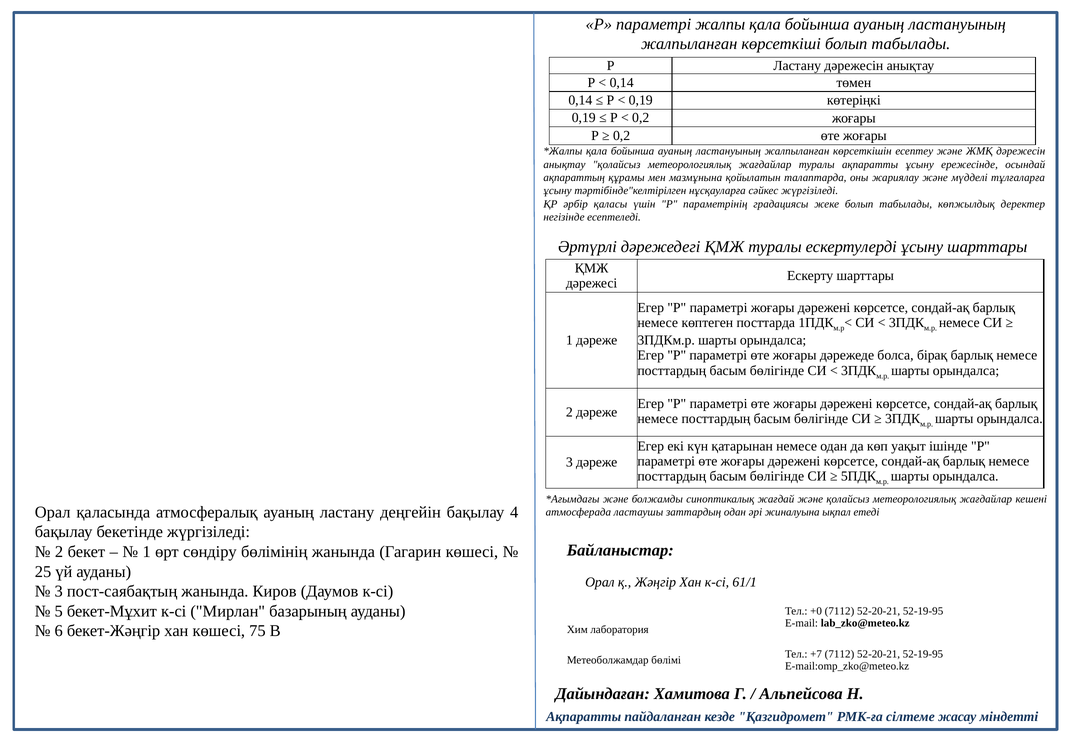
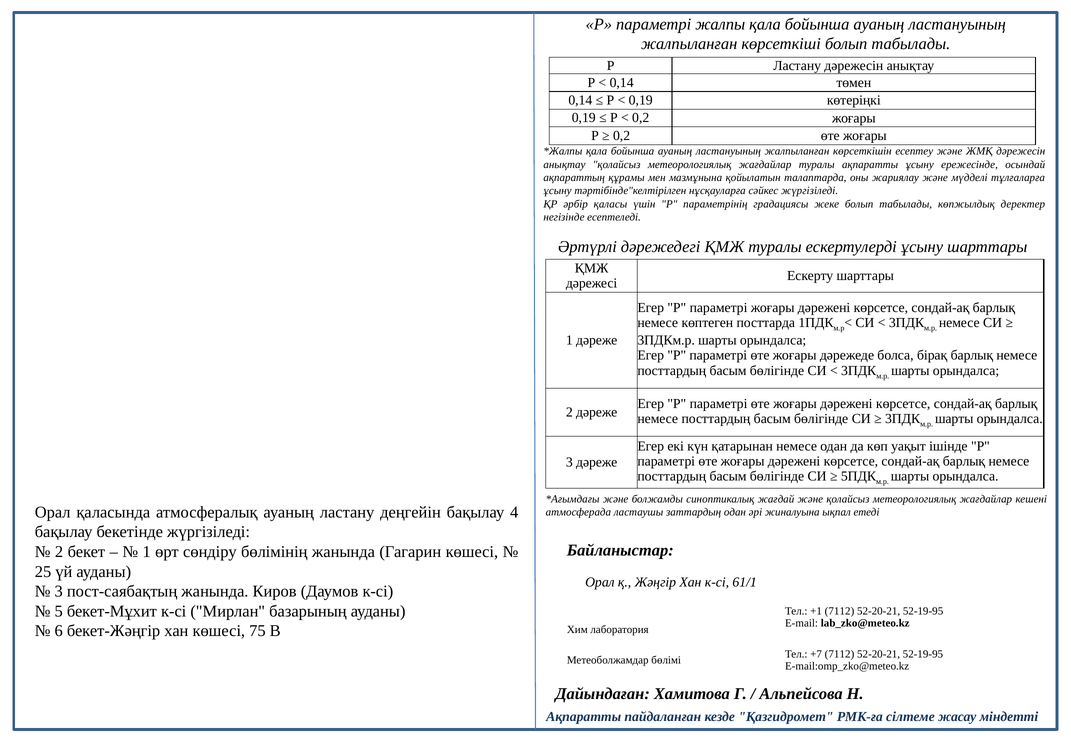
+0: +0 -> +1
